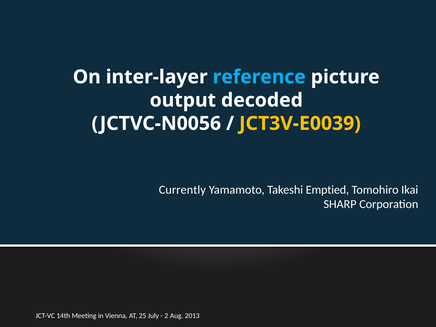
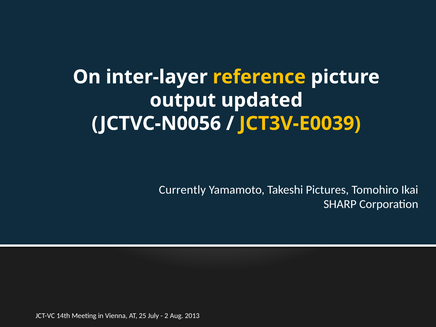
reference colour: light blue -> yellow
decoded: decoded -> updated
Emptied: Emptied -> Pictures
